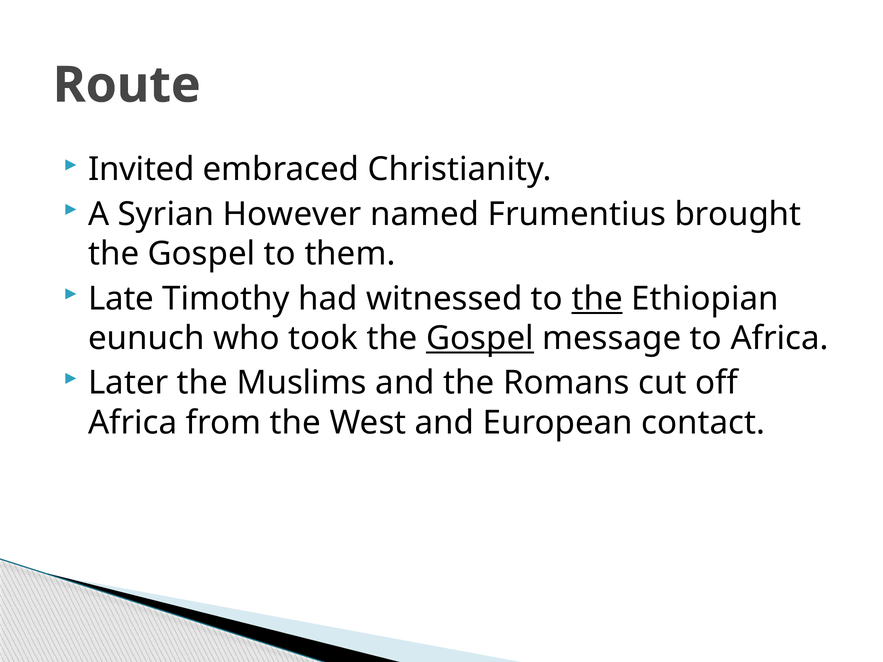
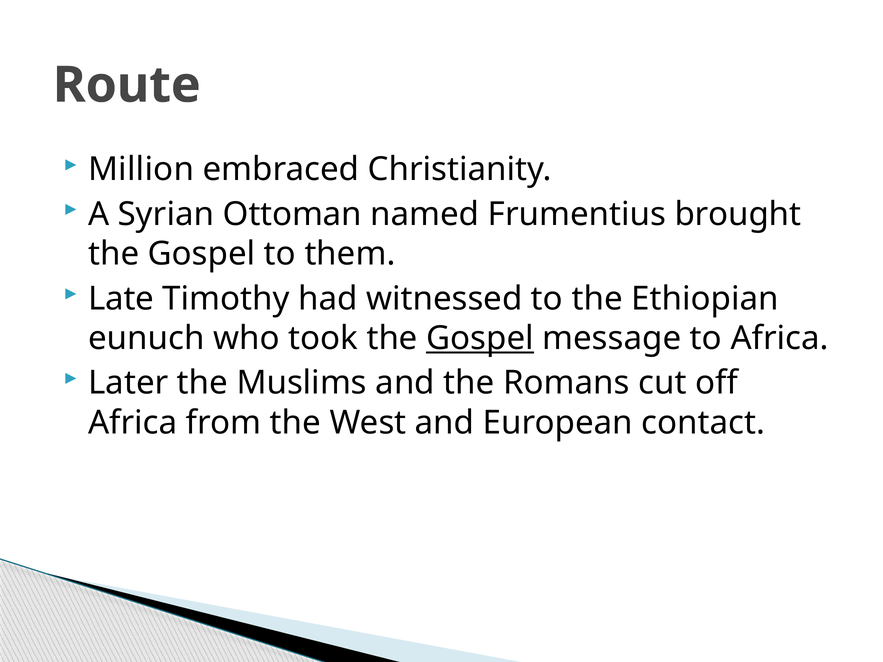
Invited: Invited -> Million
However: However -> Ottoman
the at (597, 299) underline: present -> none
